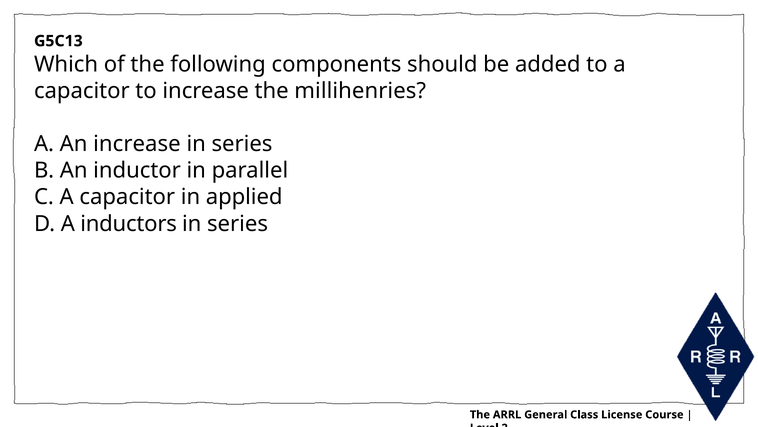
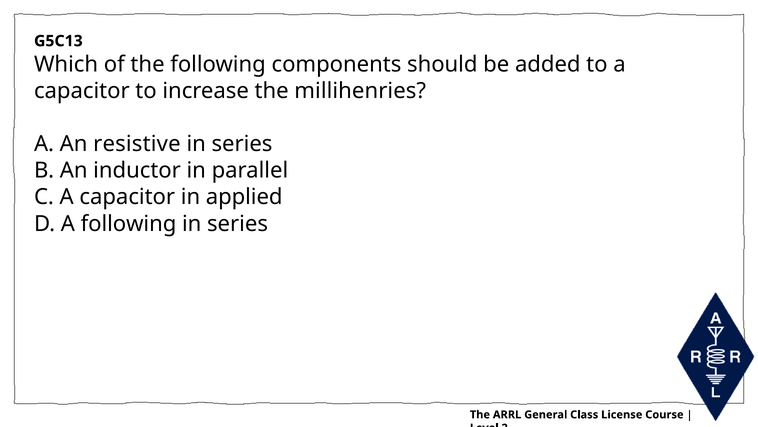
An increase: increase -> resistive
A inductors: inductors -> following
